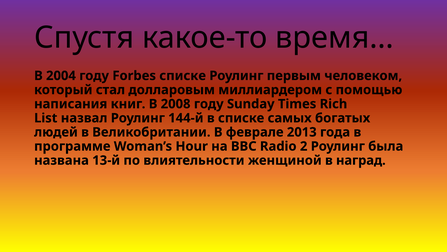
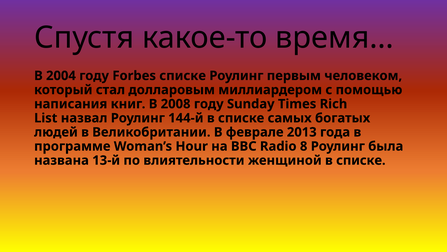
2: 2 -> 8
женщиной в наград: наград -> списке
